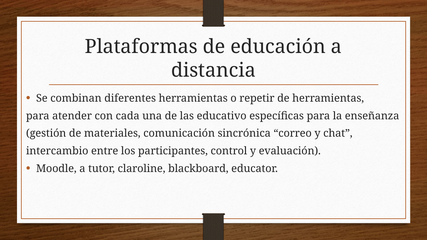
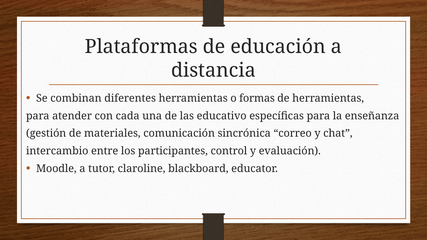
repetir: repetir -> formas
